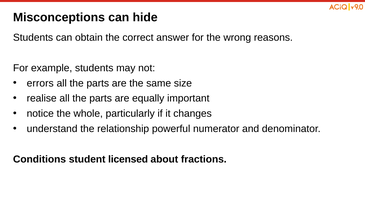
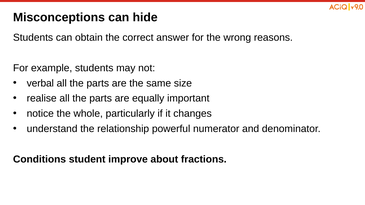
errors: errors -> verbal
licensed: licensed -> improve
